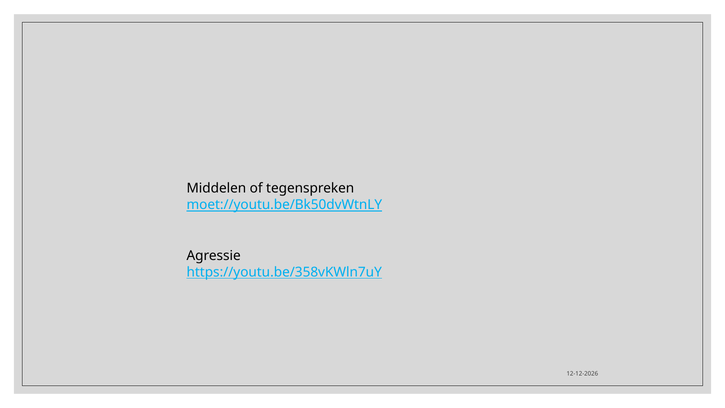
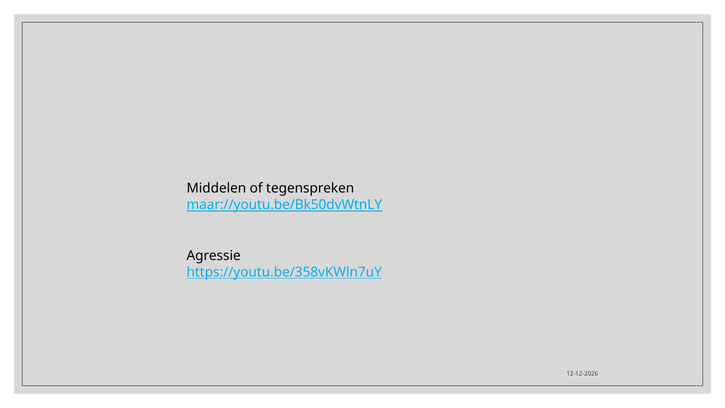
moet://youtu.be/Bk50dvWtnLY: moet://youtu.be/Bk50dvWtnLY -> maar://youtu.be/Bk50dvWtnLY
